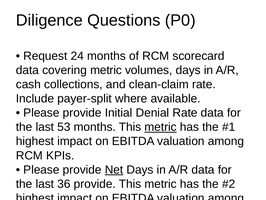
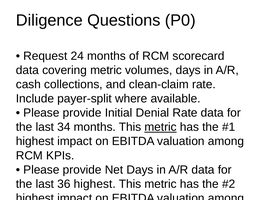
53: 53 -> 34
Net at (114, 169) underline: present -> none
36 provide: provide -> highest
